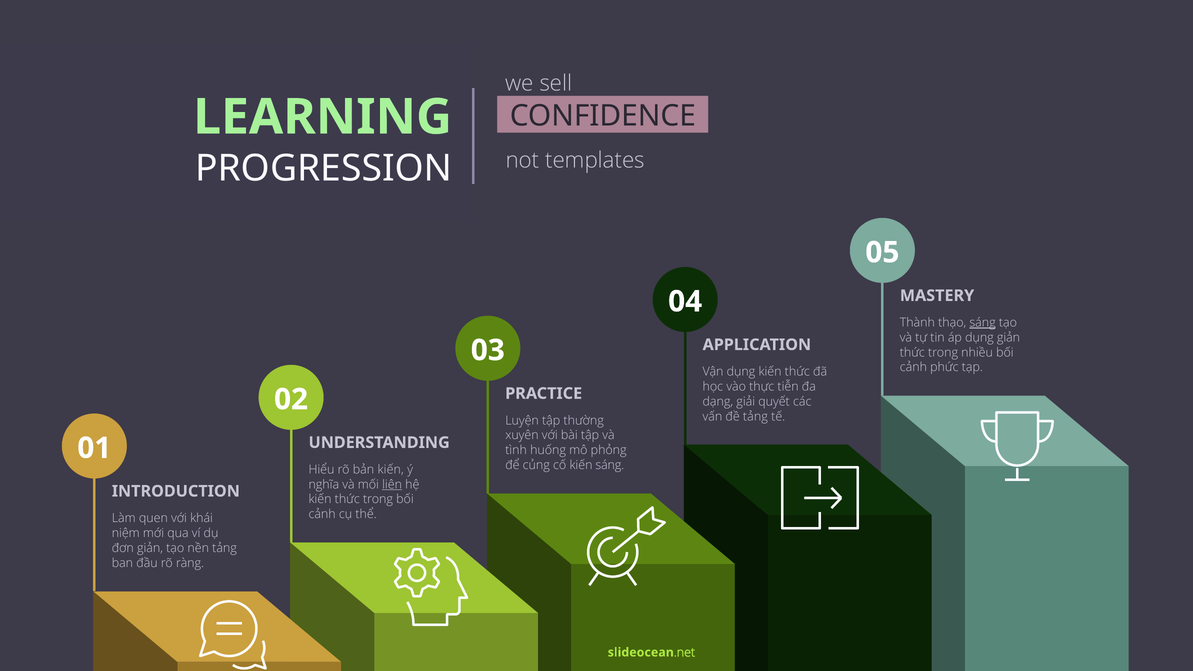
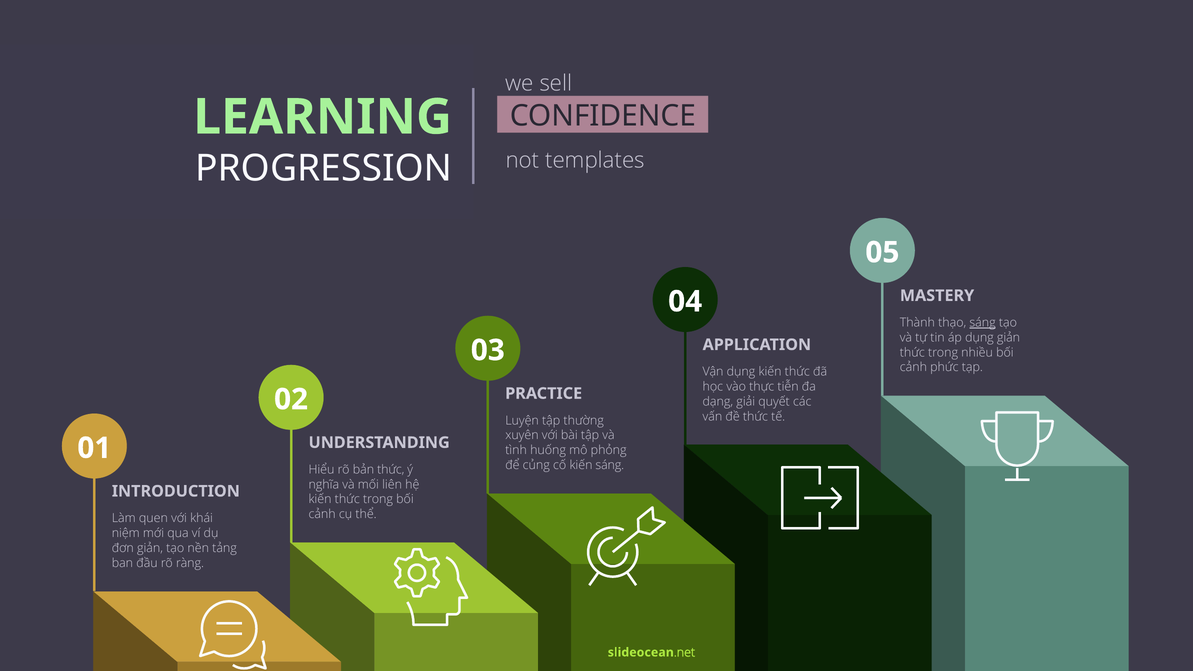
đề tảng: tảng -> thức
bản kiến: kiến -> thức
liên underline: present -> none
